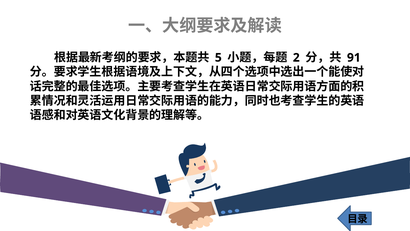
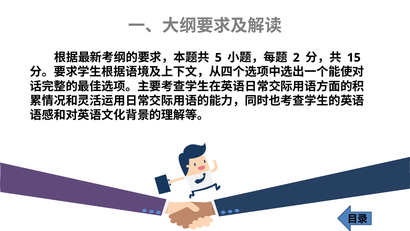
91: 91 -> 15
